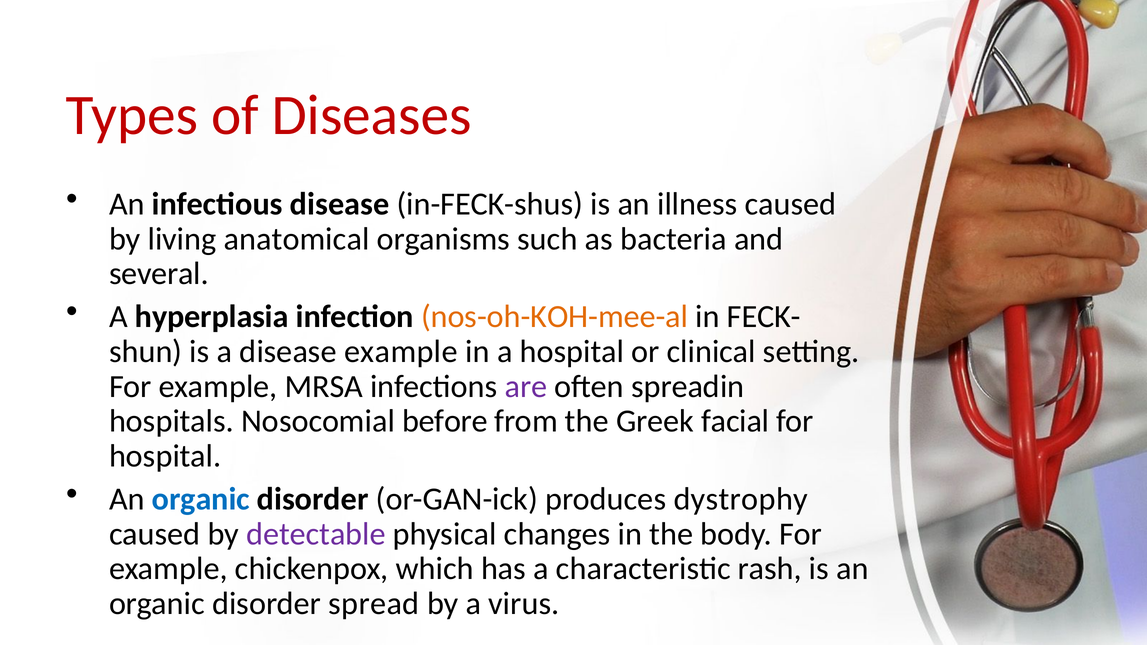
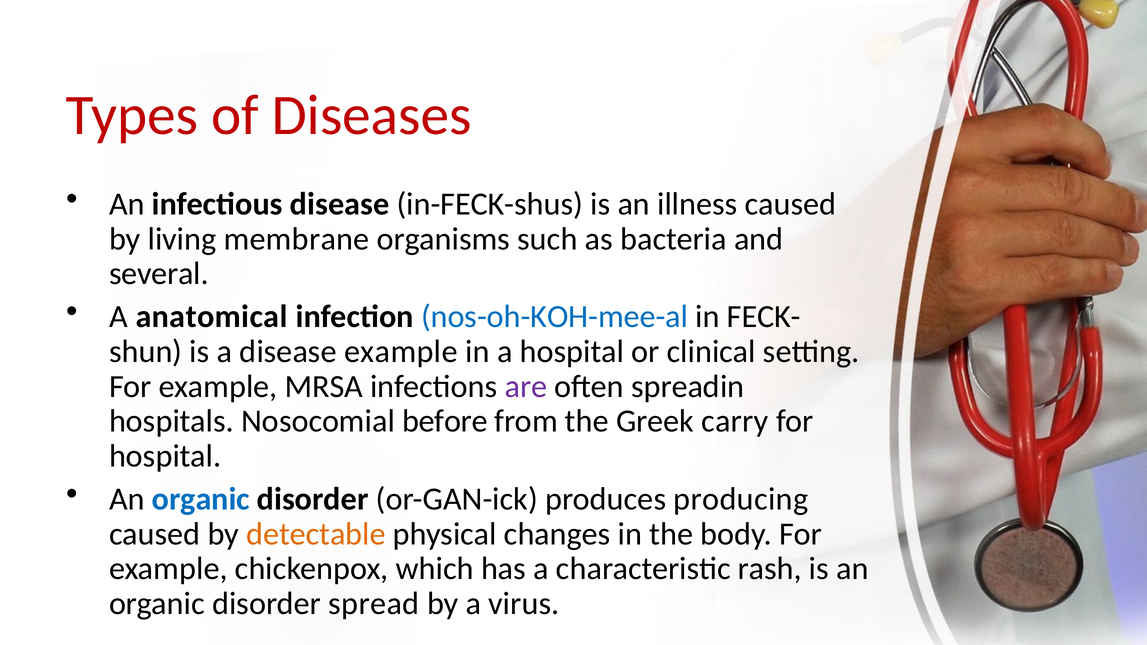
anatomical: anatomical -> membrane
hyperplasia: hyperplasia -> anatomical
nos-oh-KOH-mee-al colour: orange -> blue
facial: facial -> carry
dystrophy: dystrophy -> producing
detectable colour: purple -> orange
